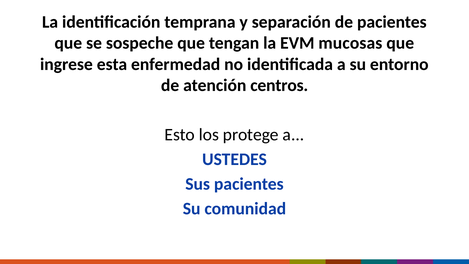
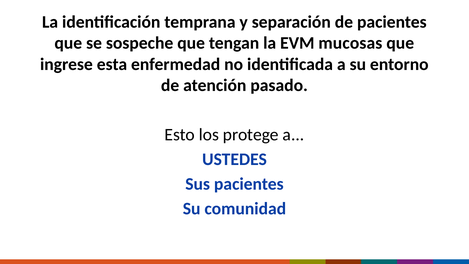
centros: centros -> pasado
